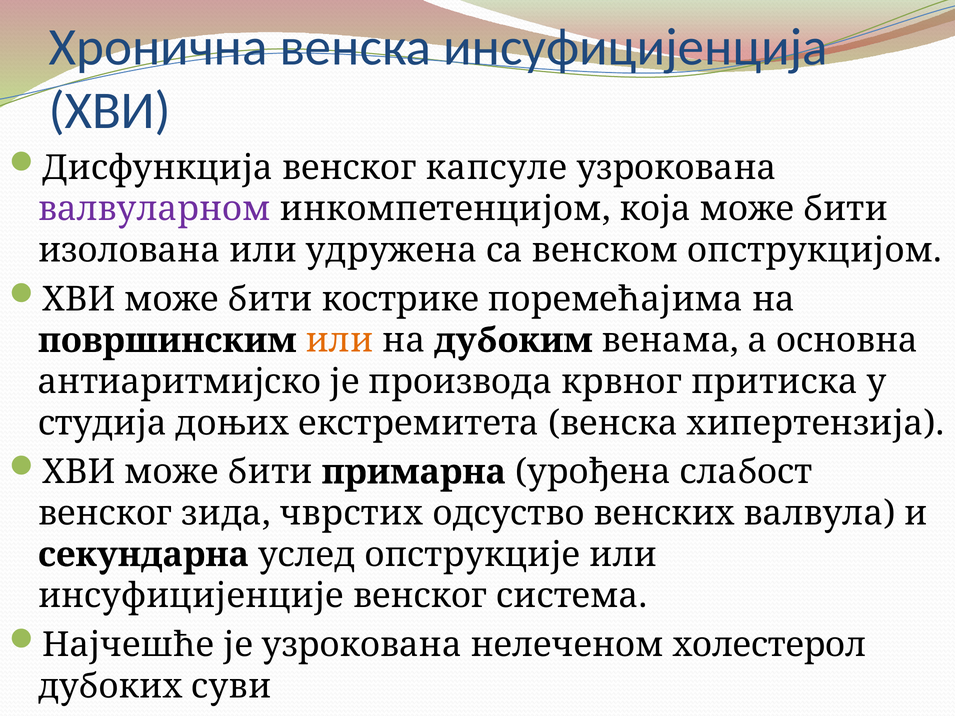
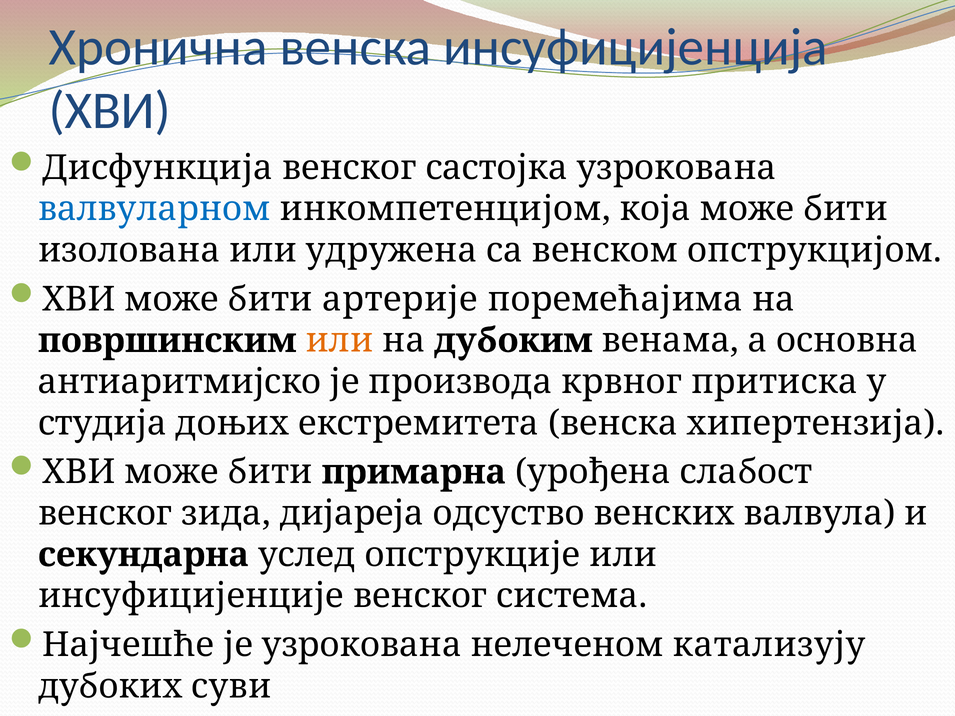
капсуле: капсуле -> састојка
валвуларном colour: purple -> blue
кострике: кострике -> артерије
чврстих: чврстих -> дијареја
холестерол: холестерол -> катализују
